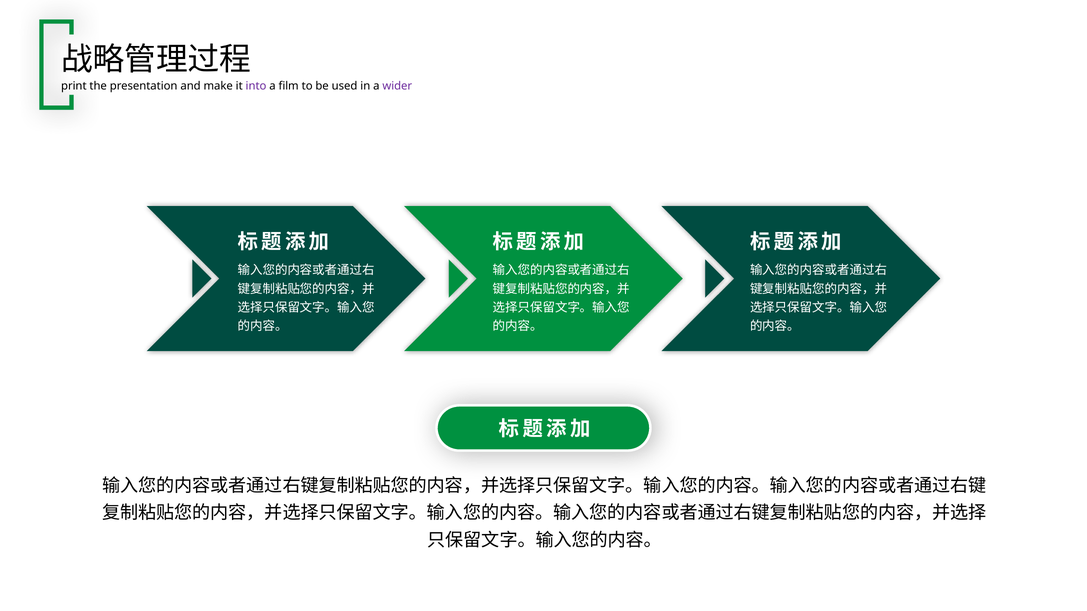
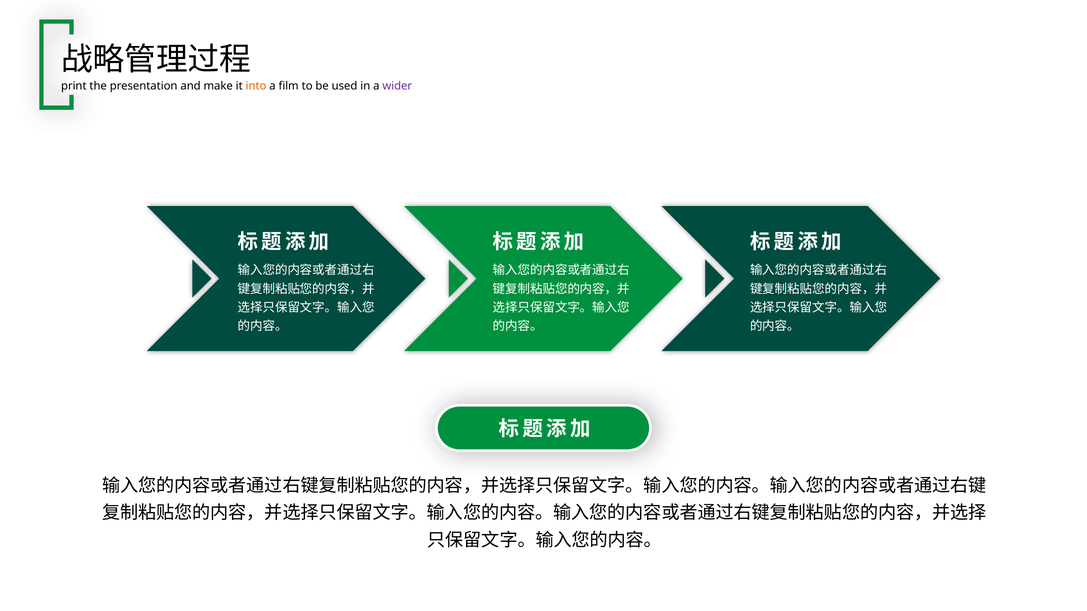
into colour: purple -> orange
